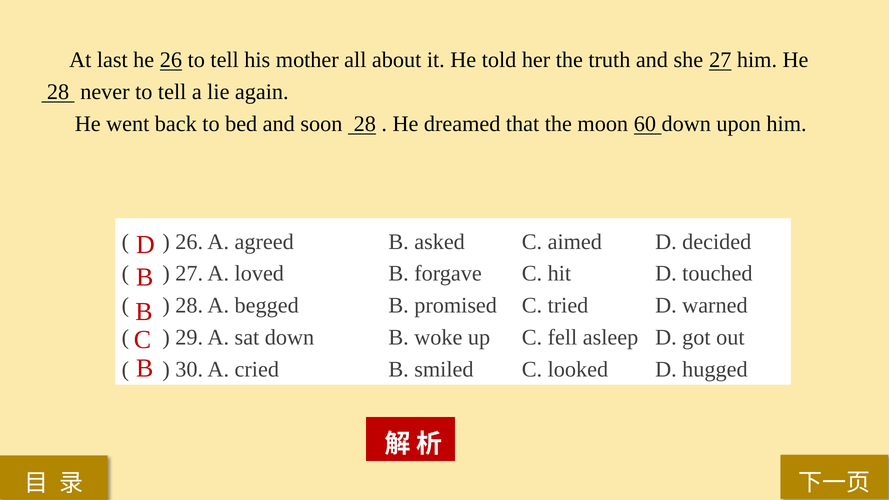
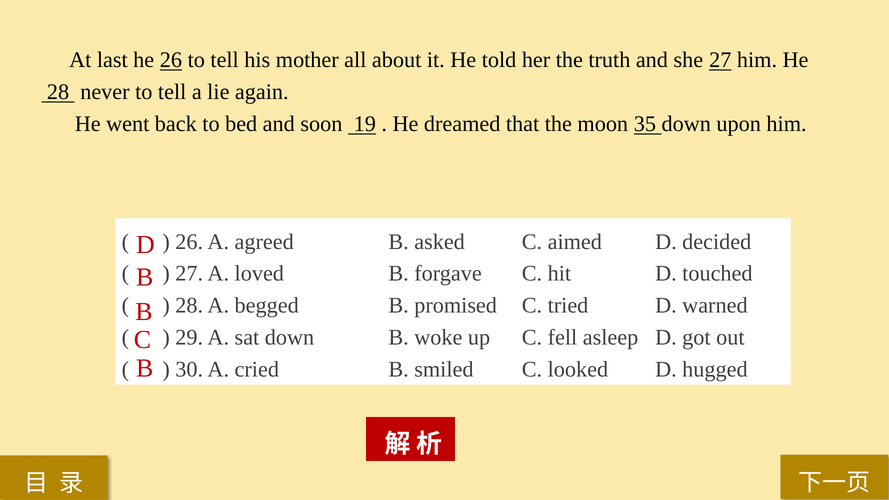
soon 28: 28 -> 19
60: 60 -> 35
